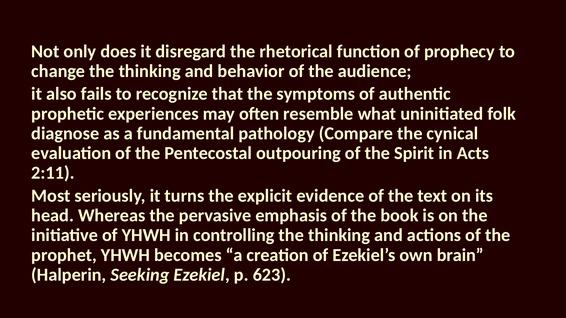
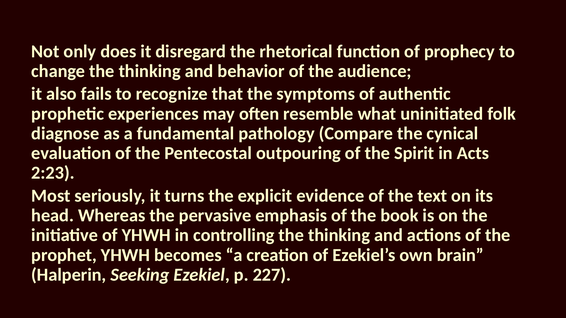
2:11: 2:11 -> 2:23
623: 623 -> 227
